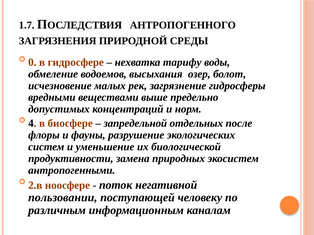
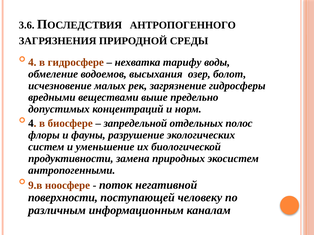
1.7: 1.7 -> 3.6
0 at (32, 62): 0 -> 4
после: после -> полос
2.в: 2.в -> 9.в
пользовании: пользовании -> поверхности
